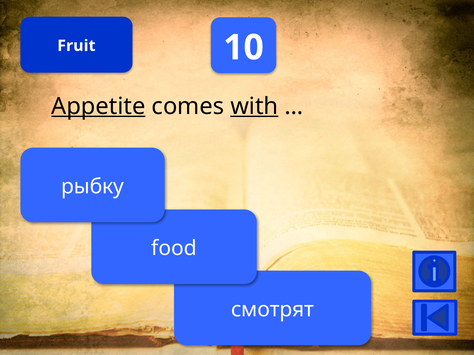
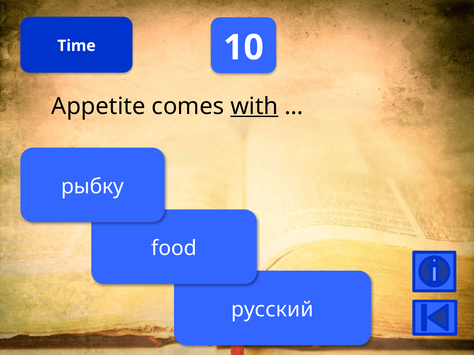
Fruit: Fruit -> Time
Appetite underline: present -> none
смотрят: смотрят -> русский
